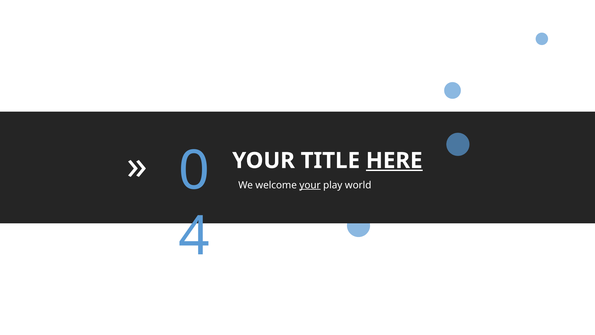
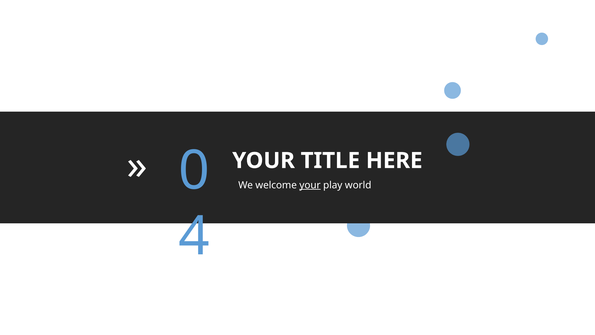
HERE underline: present -> none
